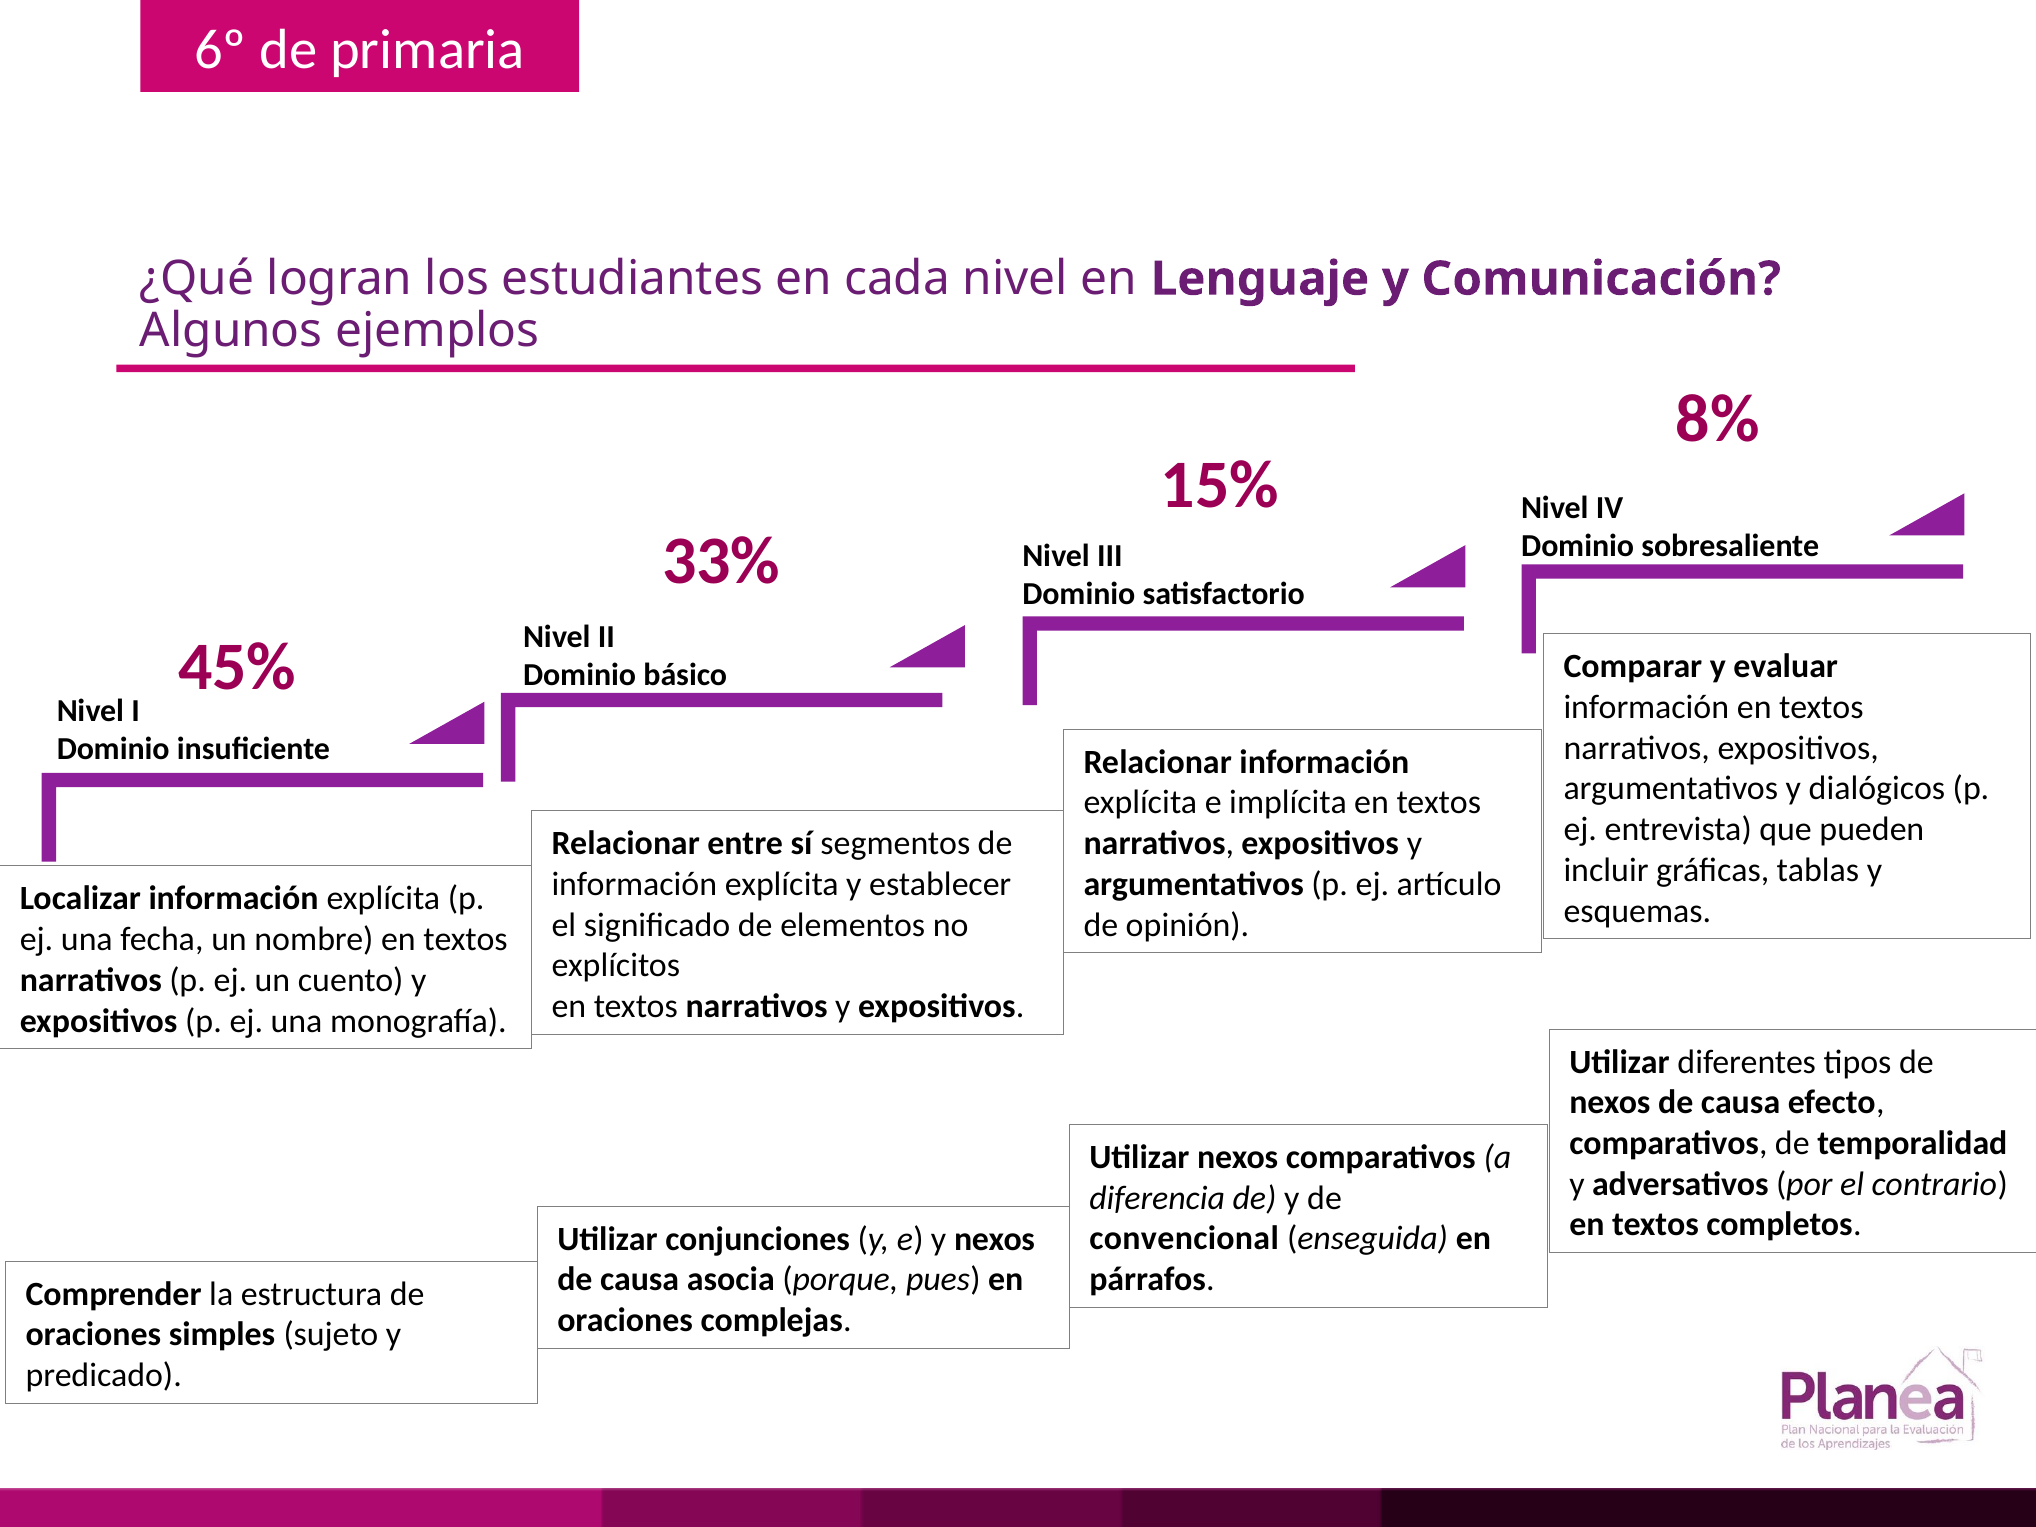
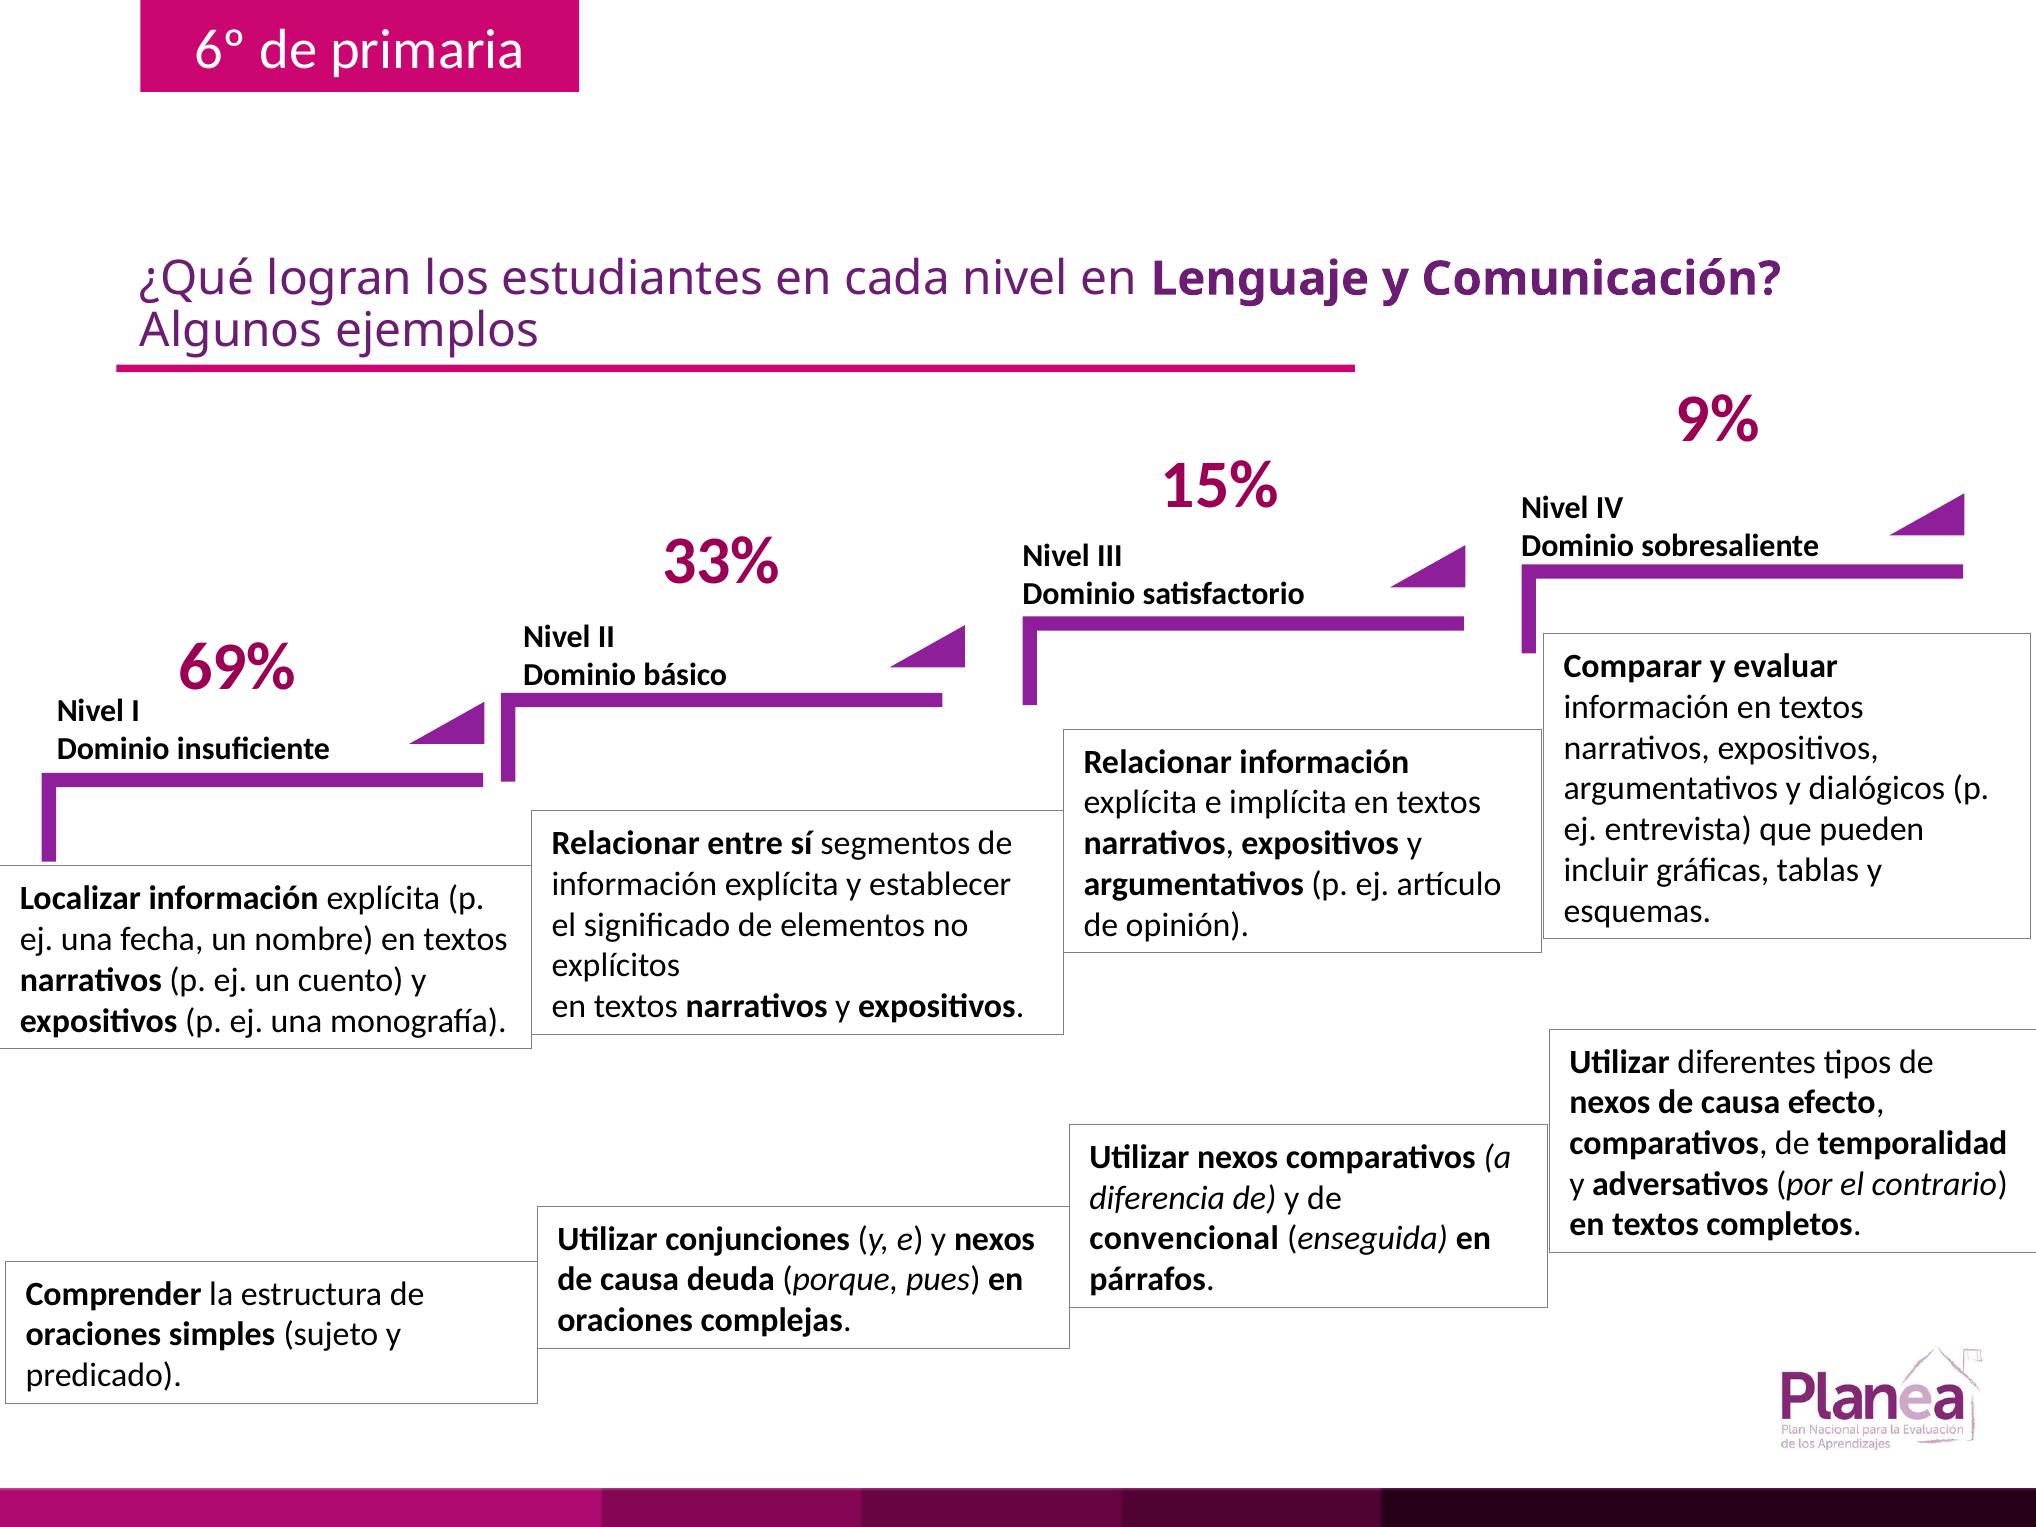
8%: 8% -> 9%
45%: 45% -> 69%
asocia: asocia -> deuda
